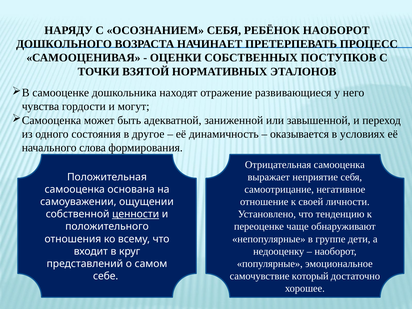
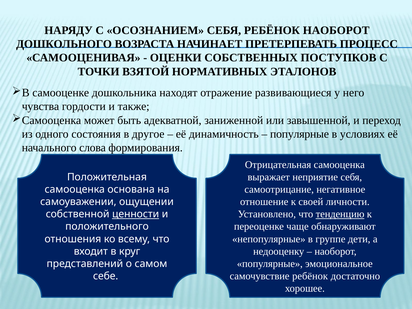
могут: могут -> также
оказывается at (300, 134): оказывается -> популярные
тенденцию underline: none -> present
самочувствие который: который -> ребёнок
